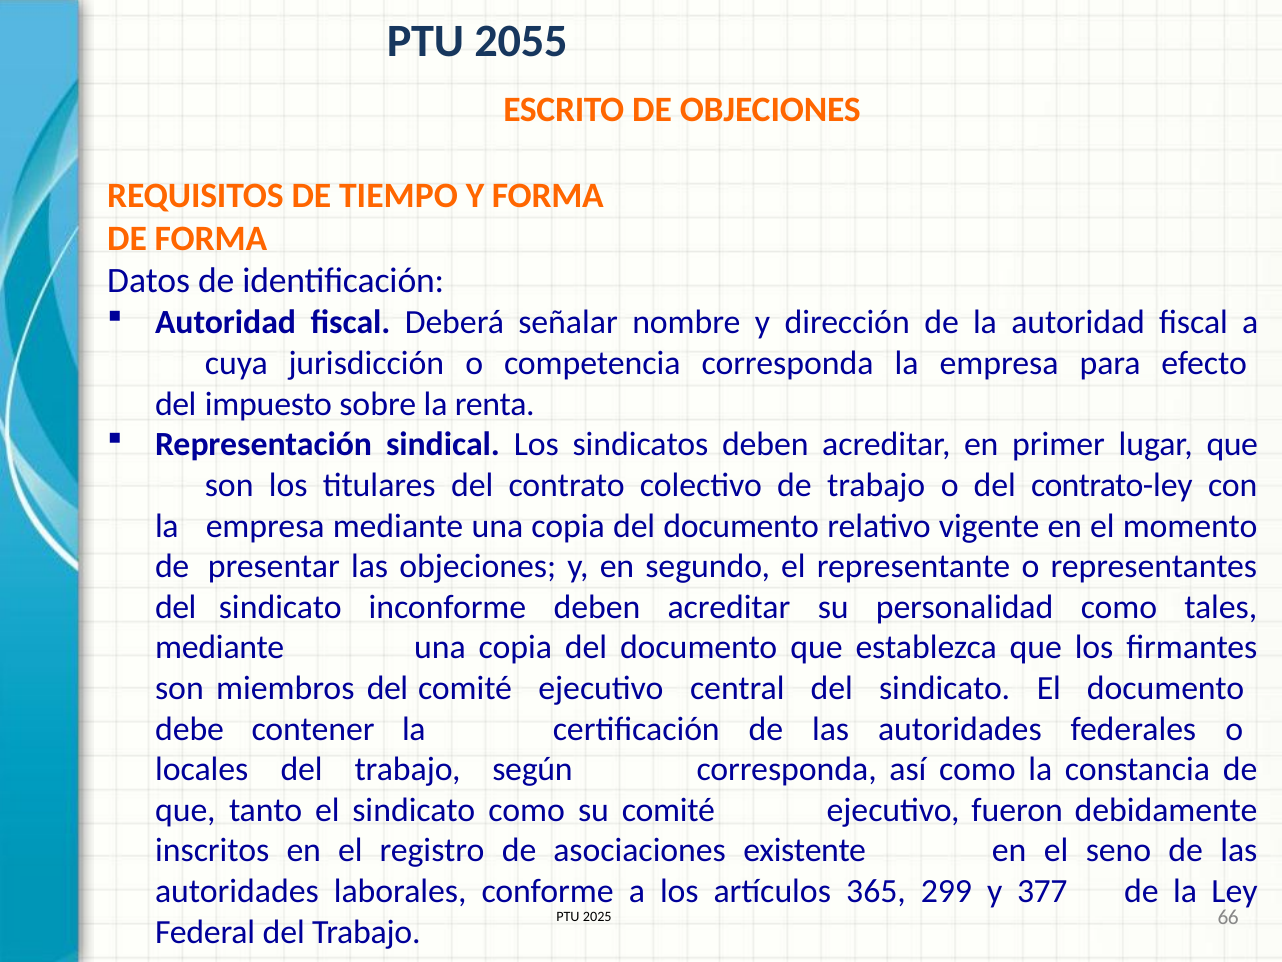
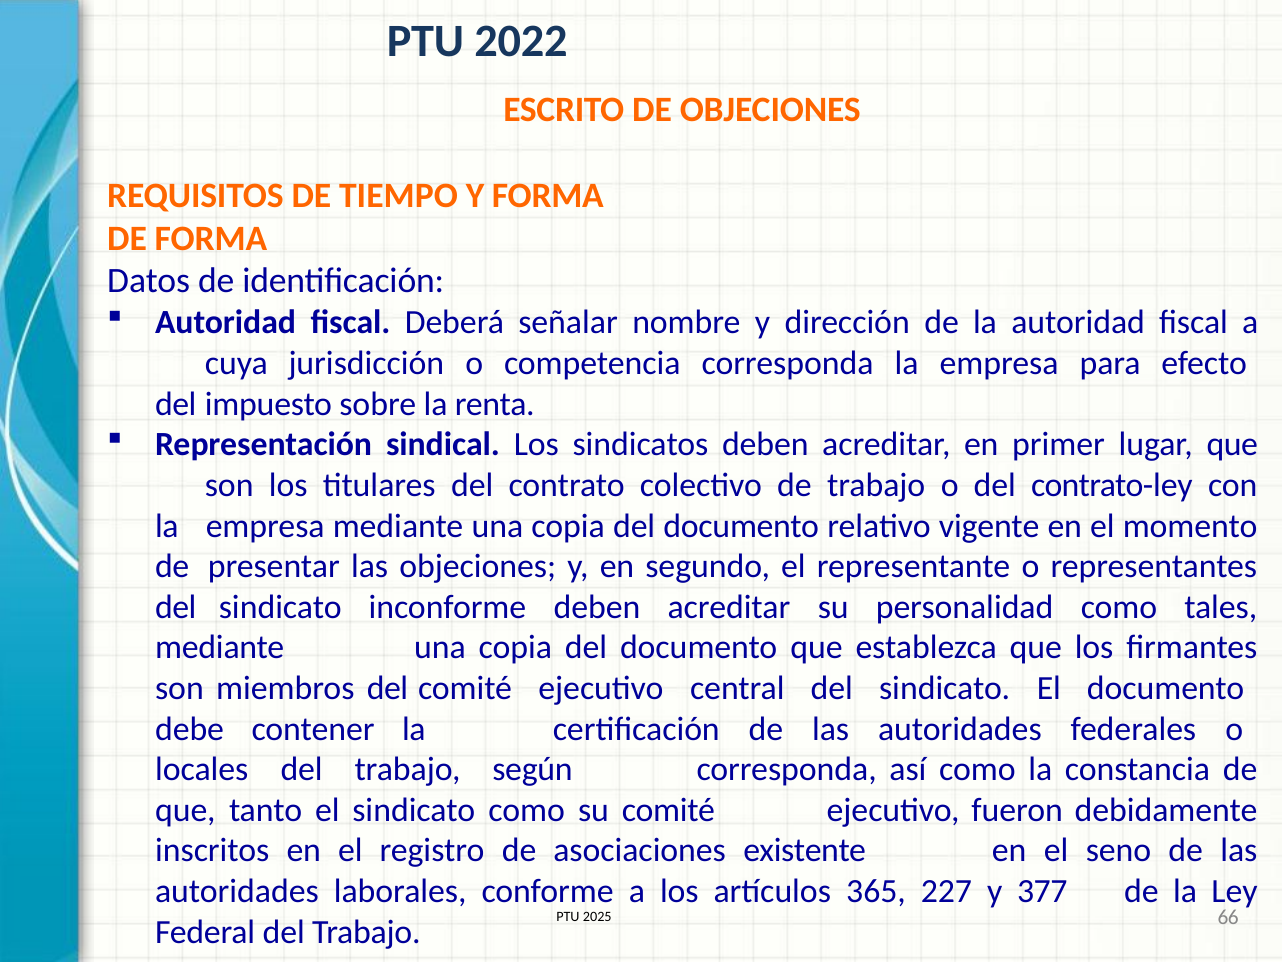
2055: 2055 -> 2022
299: 299 -> 227
